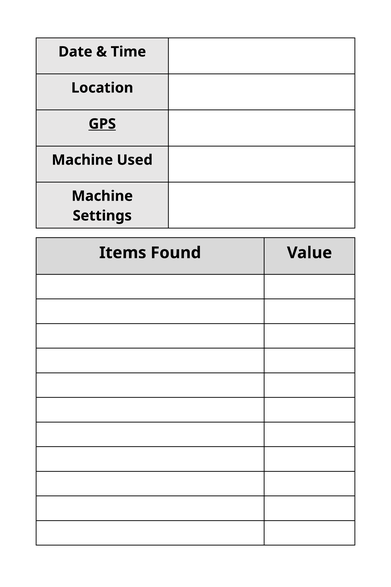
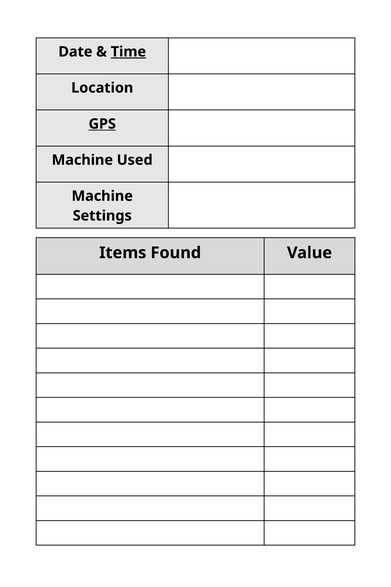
Time underline: none -> present
